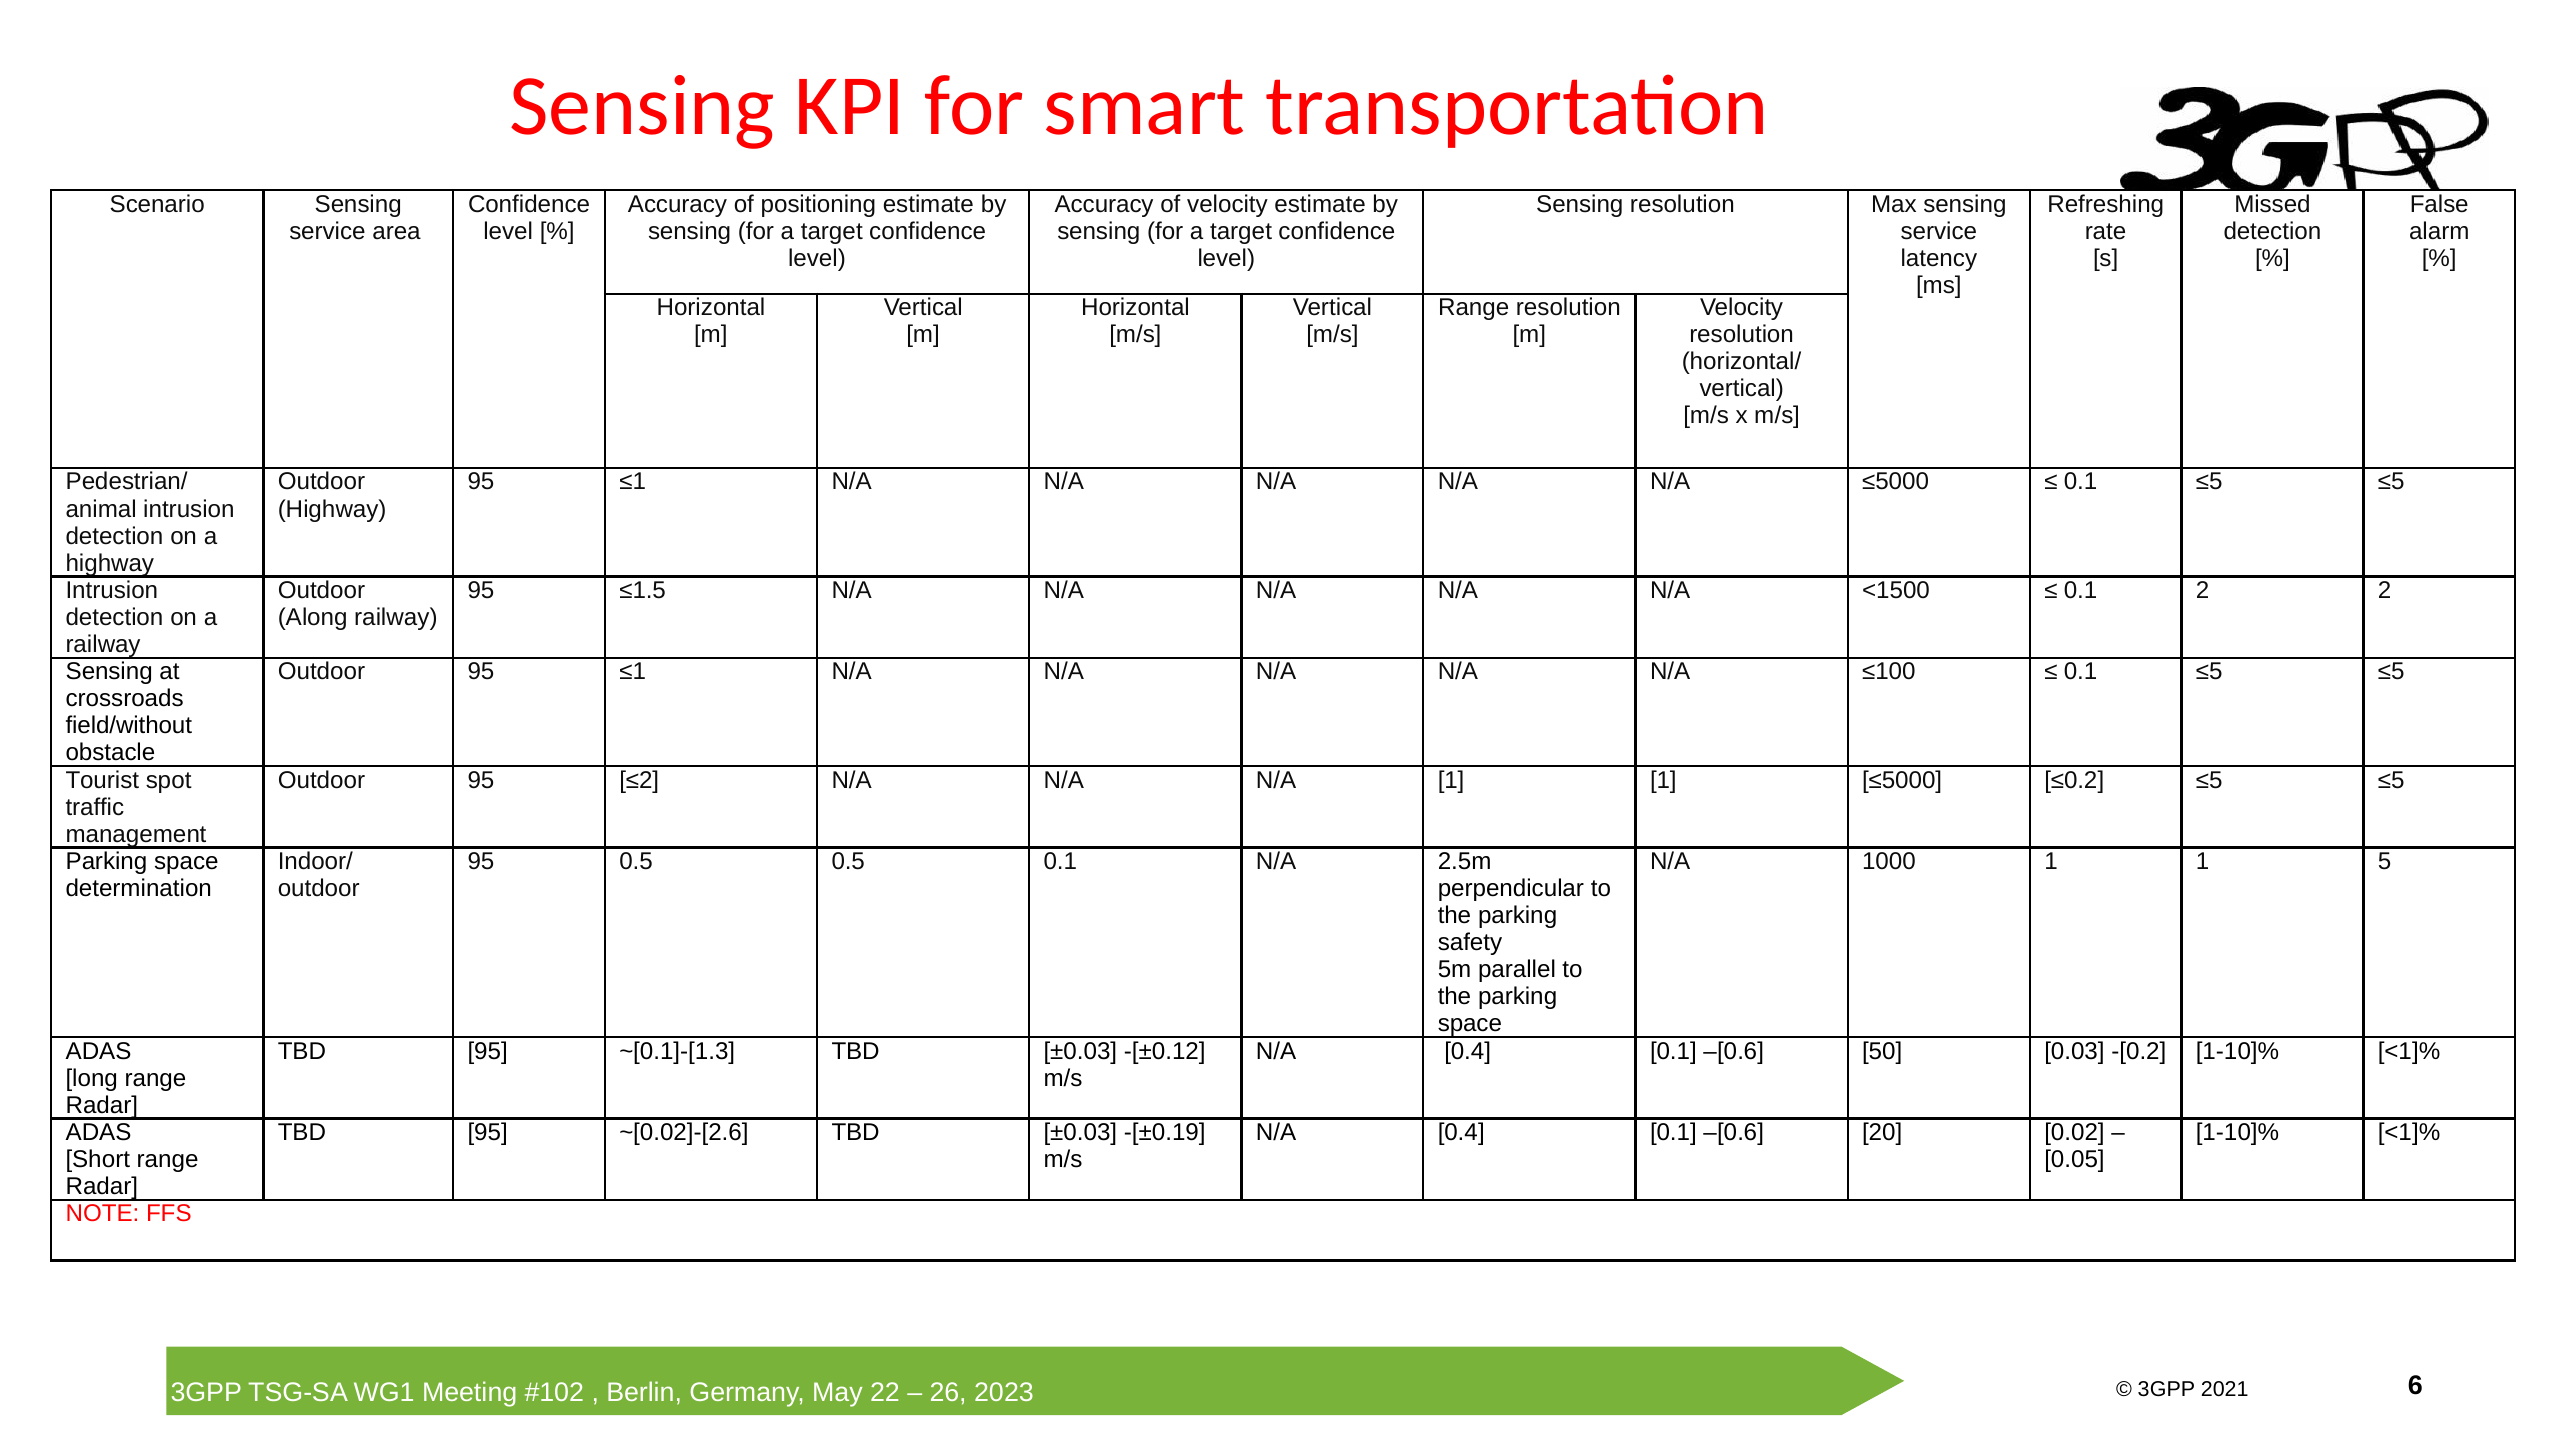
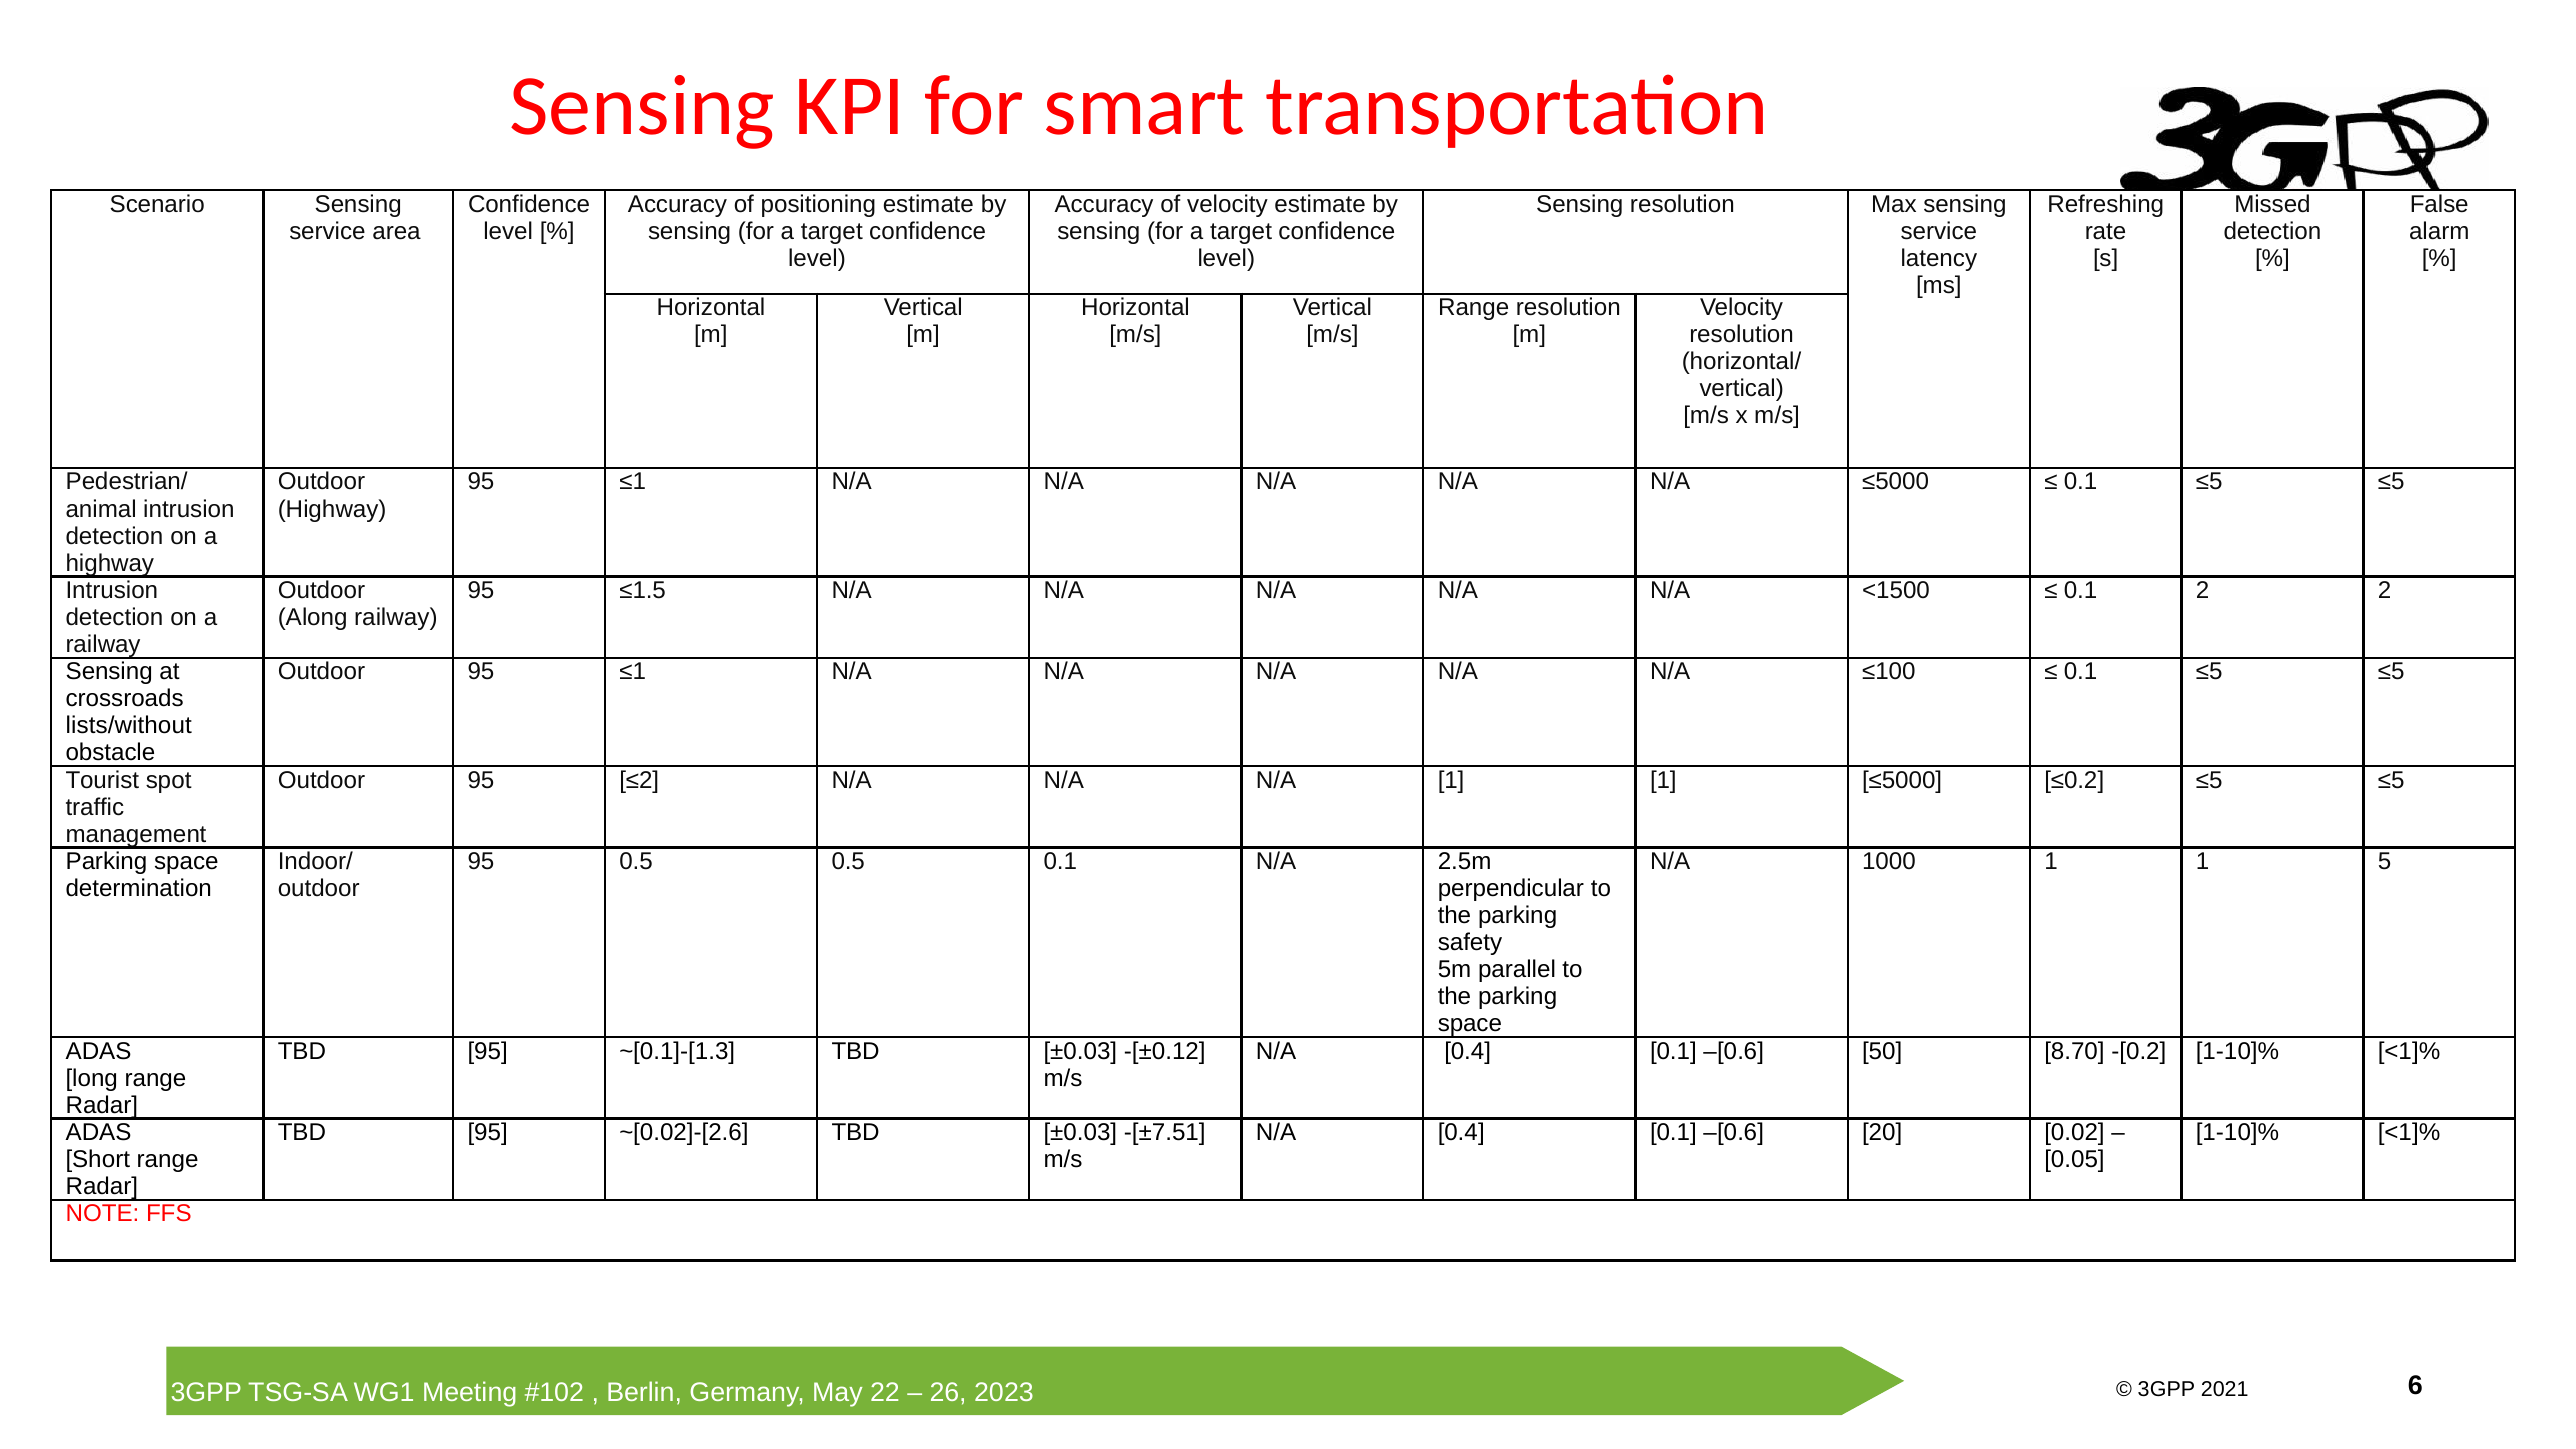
field/without: field/without -> lists/without
0.03: 0.03 -> 8.70
-[±0.19: -[±0.19 -> -[±7.51
